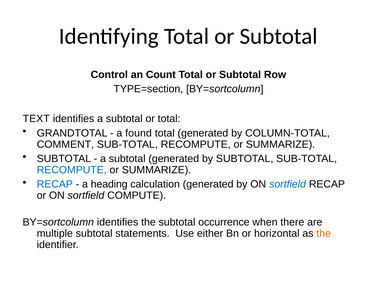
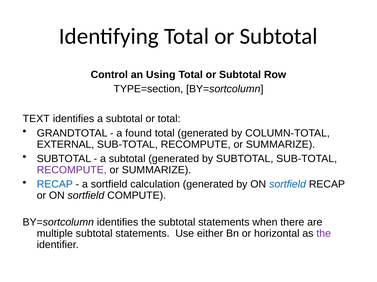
Count: Count -> Using
COMMENT: COMMENT -> EXTERNAL
RECOMPUTE at (72, 170) colour: blue -> purple
a heading: heading -> sortfield
the subtotal occurrence: occurrence -> statements
the at (324, 234) colour: orange -> purple
